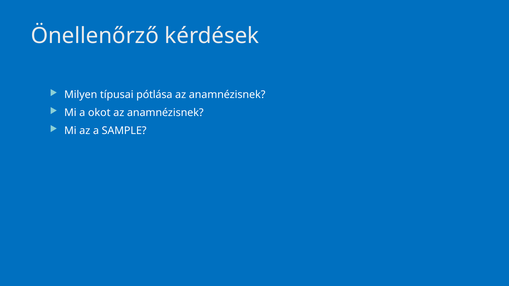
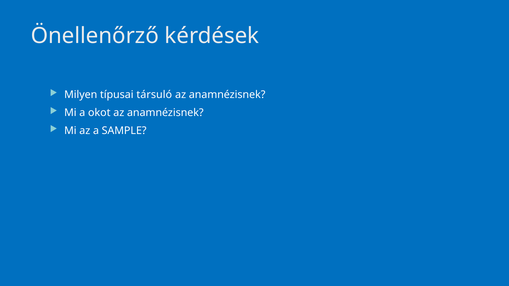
pótlása: pótlása -> társuló
